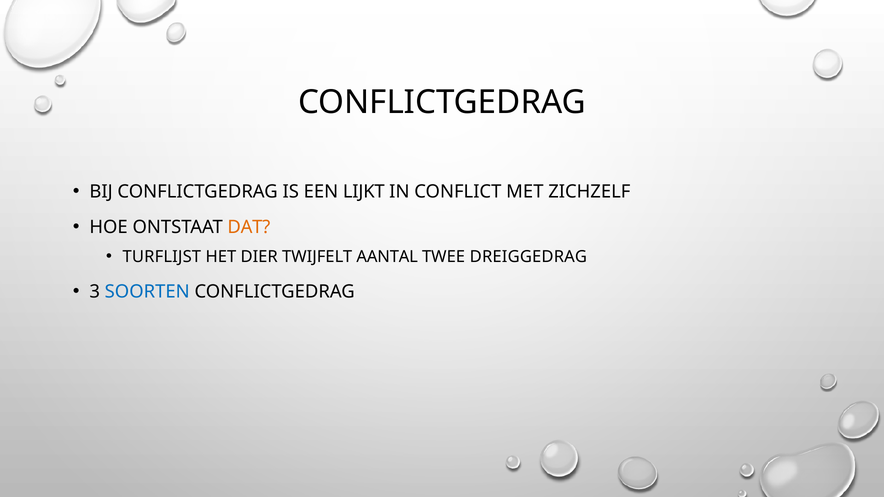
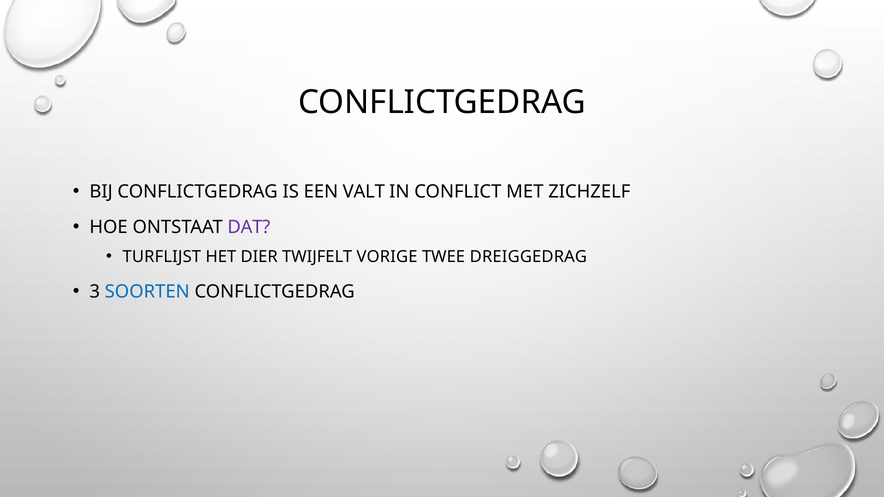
LIJKT: LIJKT -> VALT
DAT colour: orange -> purple
AANTAL: AANTAL -> VORIGE
